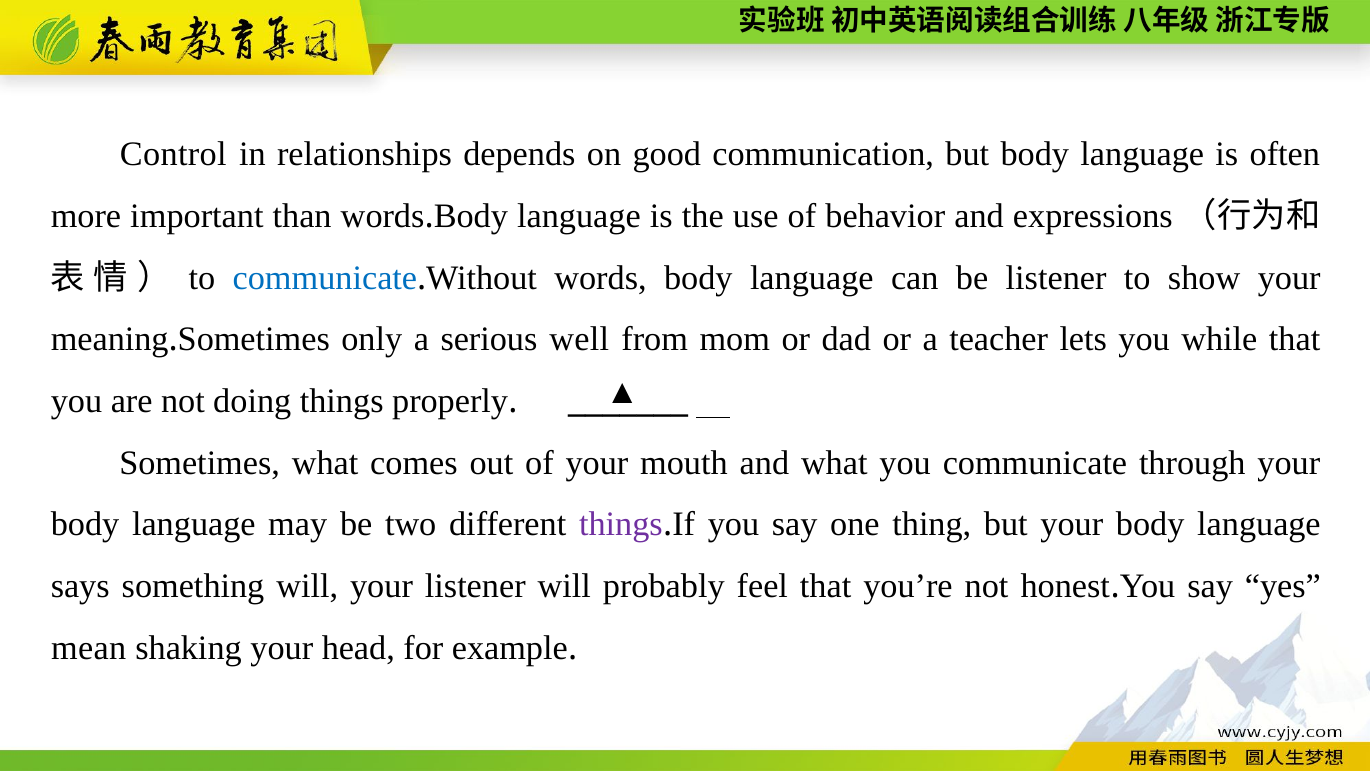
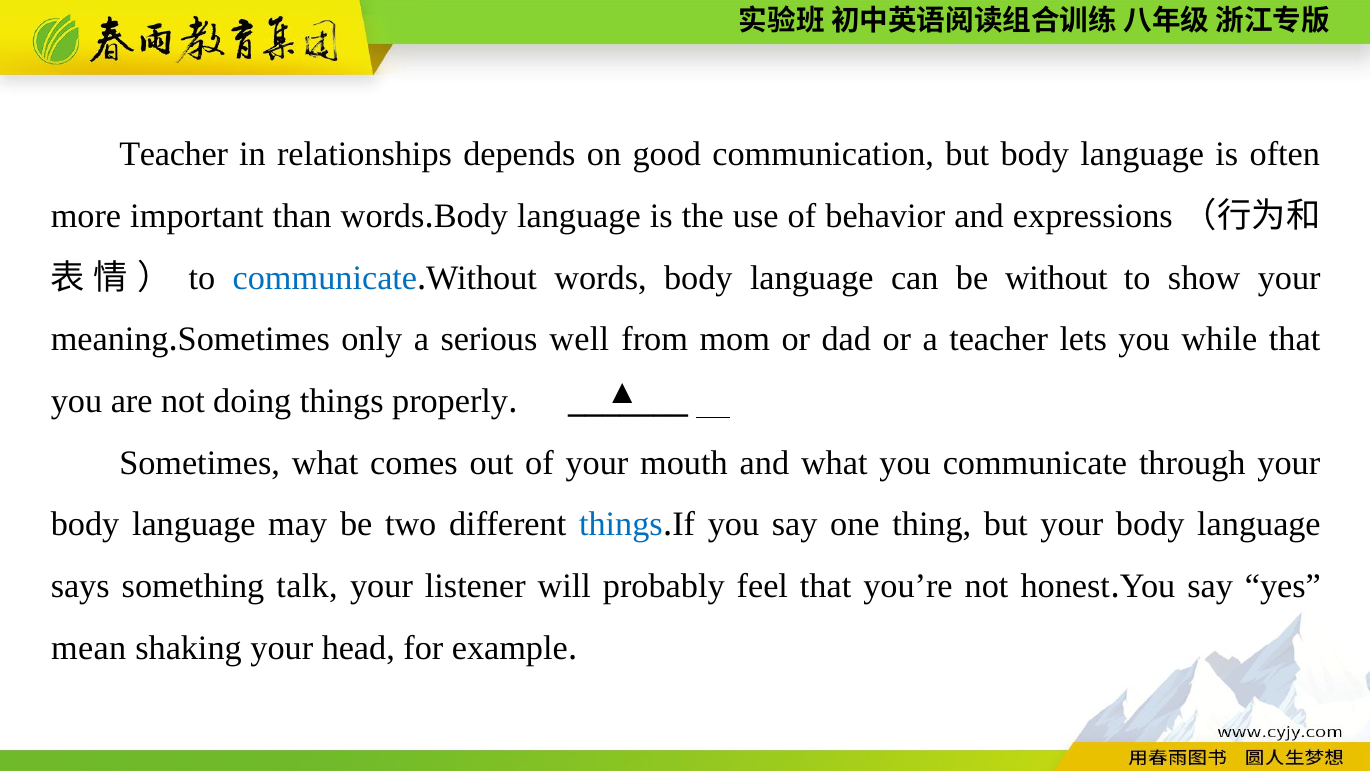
Control at (173, 154): Control -> Teacher
be listener: listener -> without
things at (621, 524) colour: purple -> blue
something will: will -> talk
